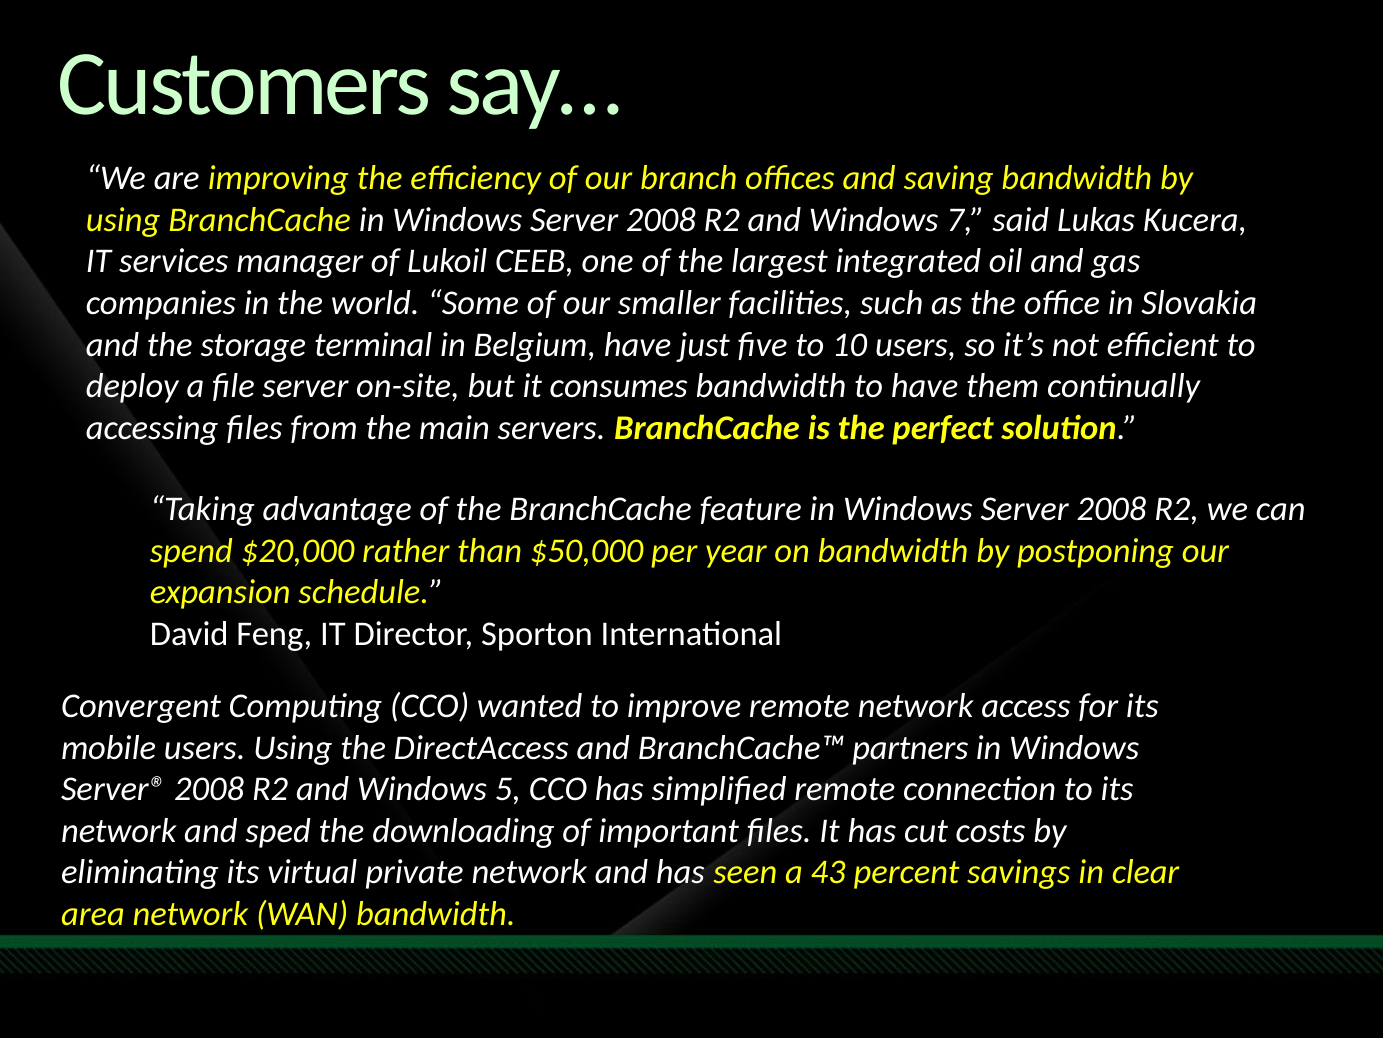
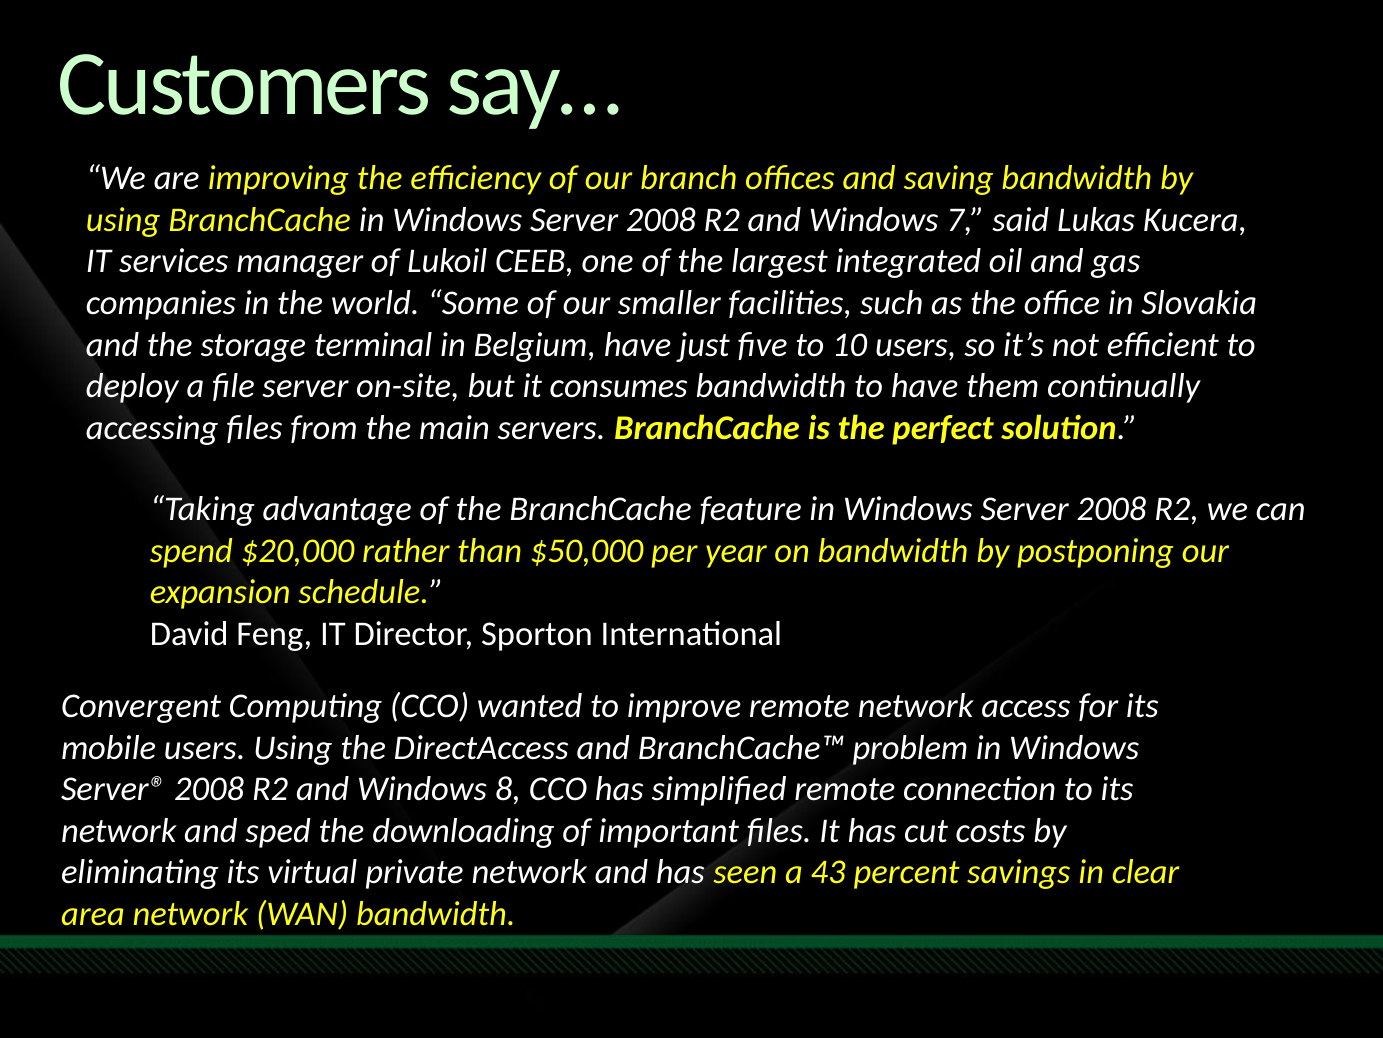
partners: partners -> problem
5: 5 -> 8
